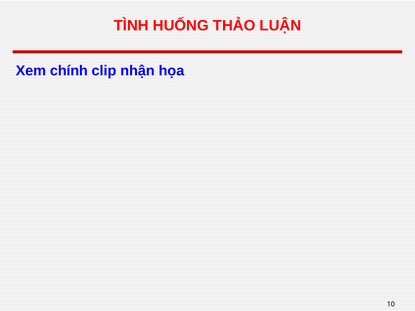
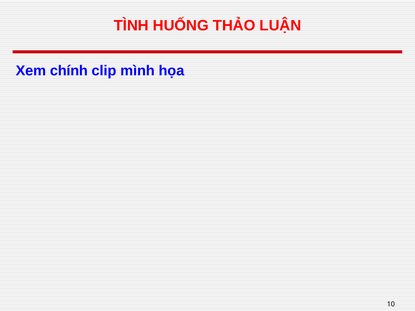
nhận: nhận -> mình
